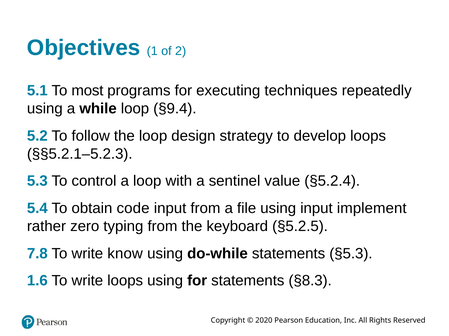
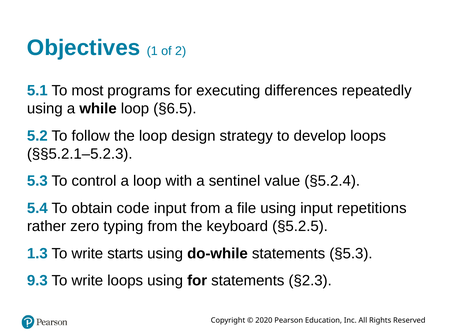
techniques: techniques -> differences
§9.4: §9.4 -> §6.5
implement: implement -> repetitions
7.8: 7.8 -> 1.3
know: know -> starts
1.6: 1.6 -> 9.3
§8.3: §8.3 -> §2.3
